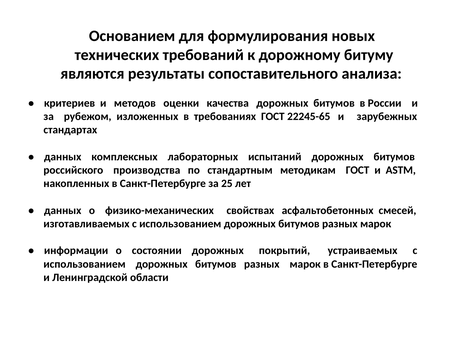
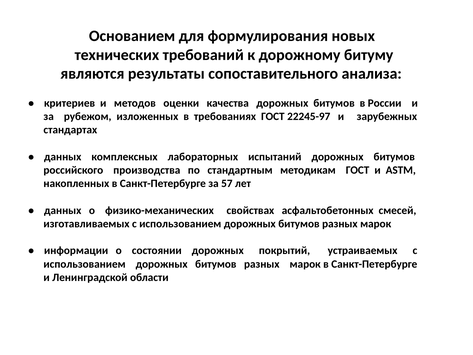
22245-65: 22245-65 -> 22245-97
25: 25 -> 57
